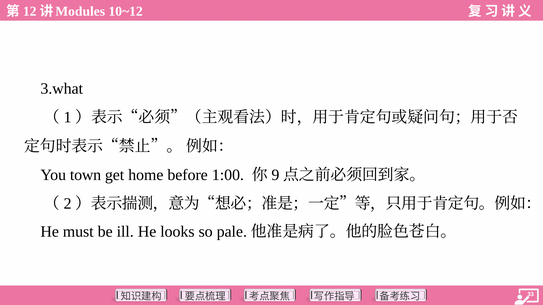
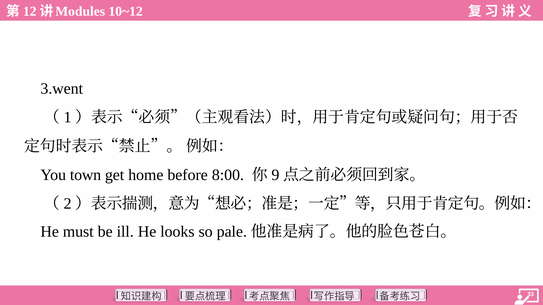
3.what: 3.what -> 3.went
1:00: 1:00 -> 8:00
